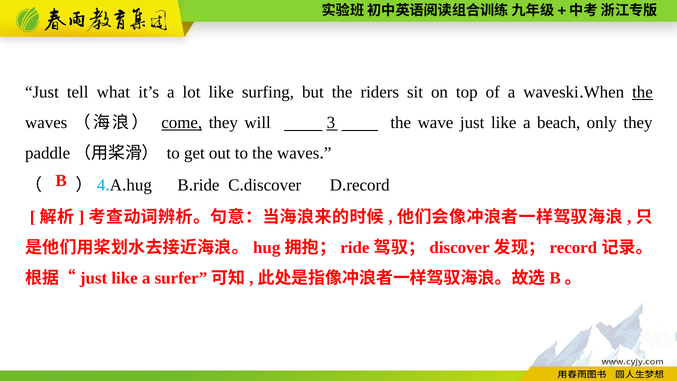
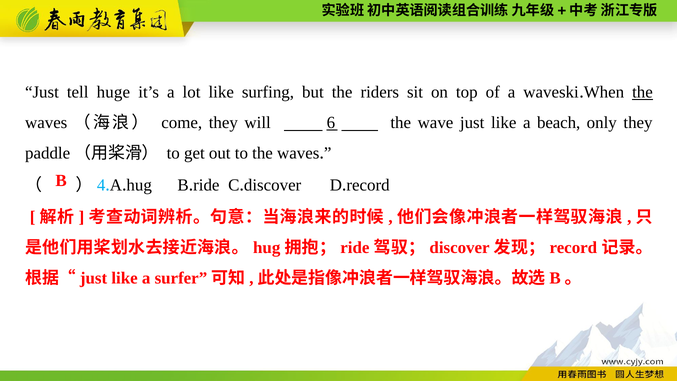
what: what -> huge
come underline: present -> none
3: 3 -> 6
